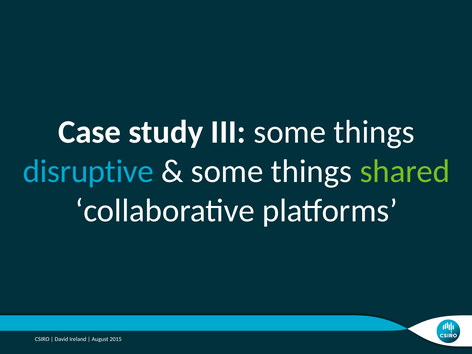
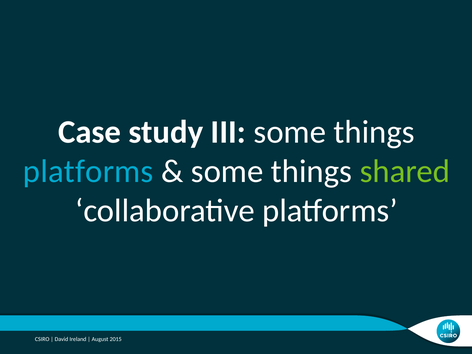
disruptive at (88, 171): disruptive -> platforms
